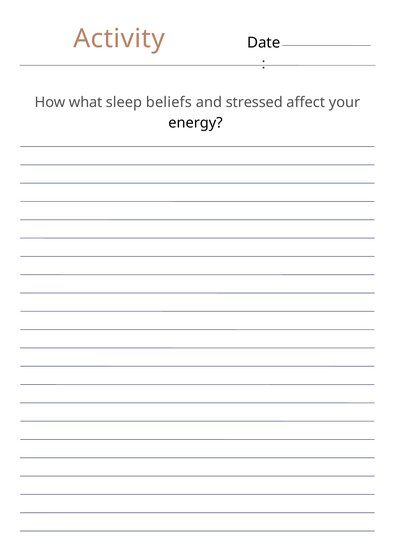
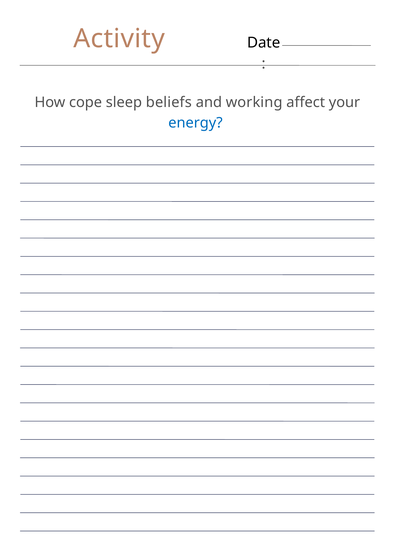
what: what -> cope
stressed: stressed -> working
energy colour: black -> blue
